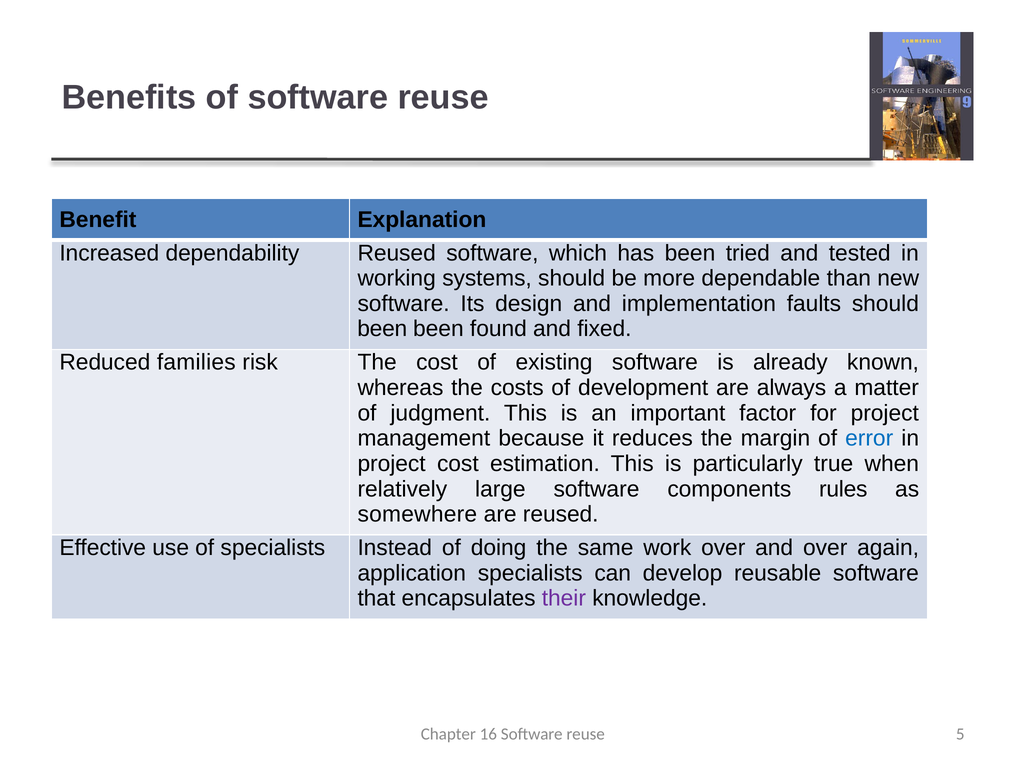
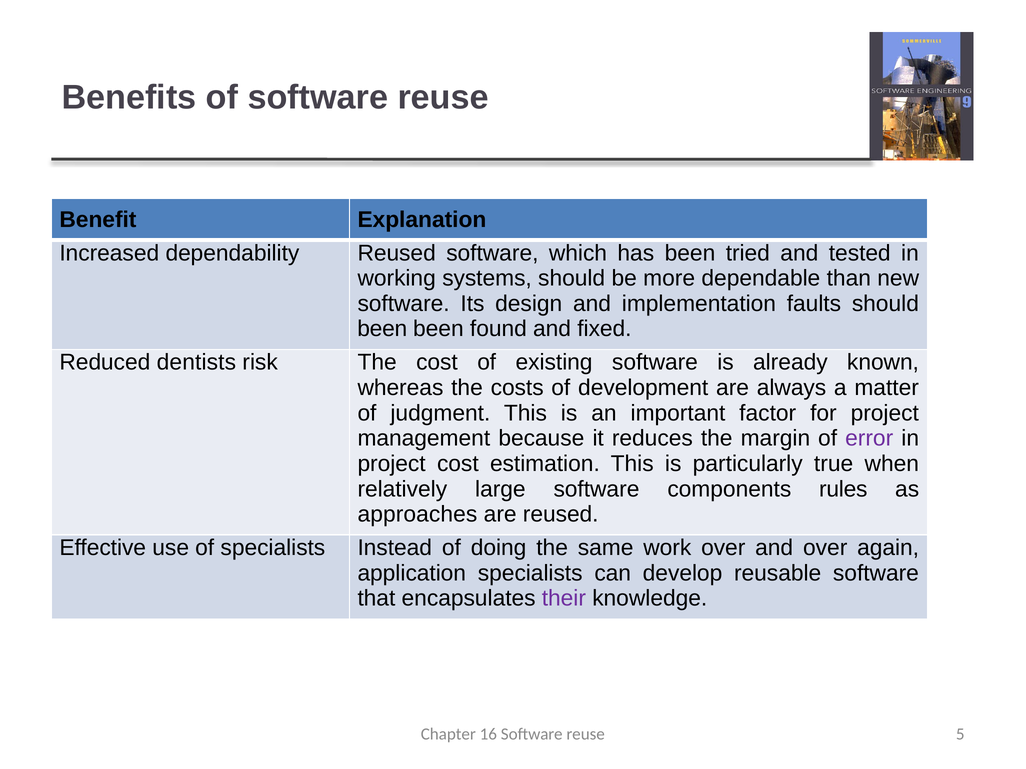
families: families -> dentists
error colour: blue -> purple
somewhere: somewhere -> approaches
